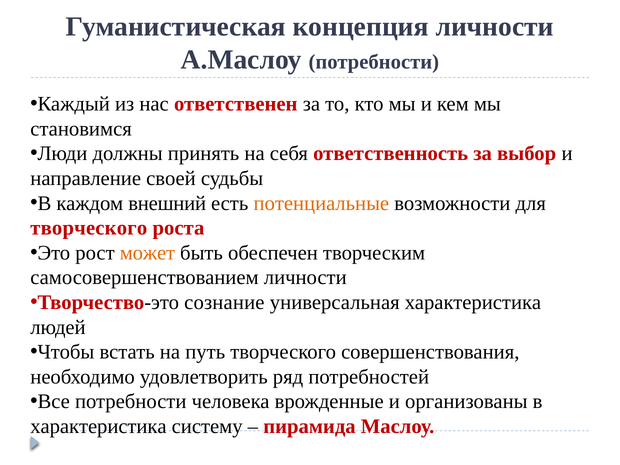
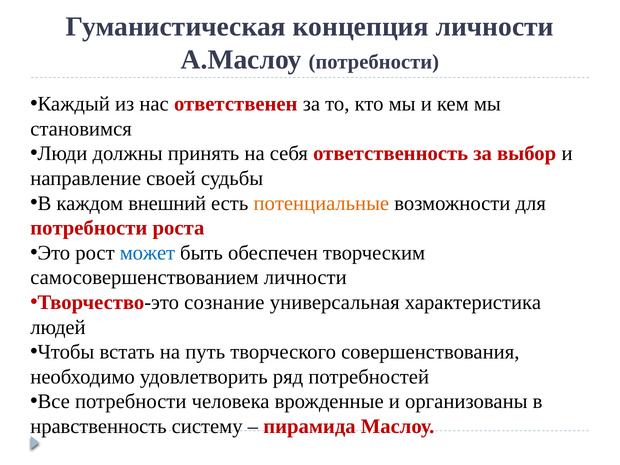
творческого at (89, 228): творческого -> потребности
может colour: orange -> blue
характеристика at (98, 426): характеристика -> нравственность
